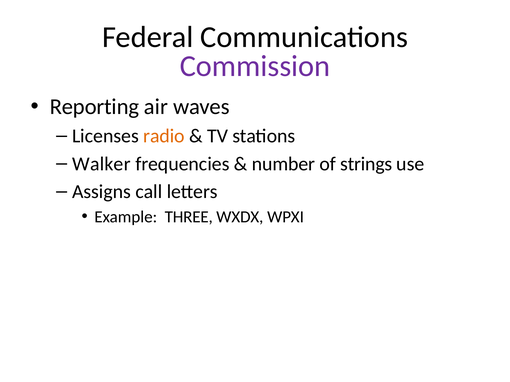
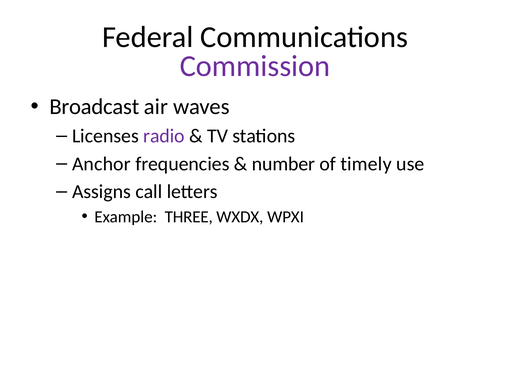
Reporting: Reporting -> Broadcast
radio colour: orange -> purple
Walker: Walker -> Anchor
strings: strings -> timely
